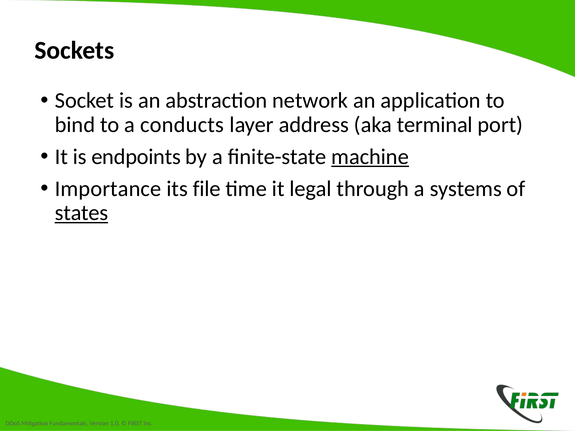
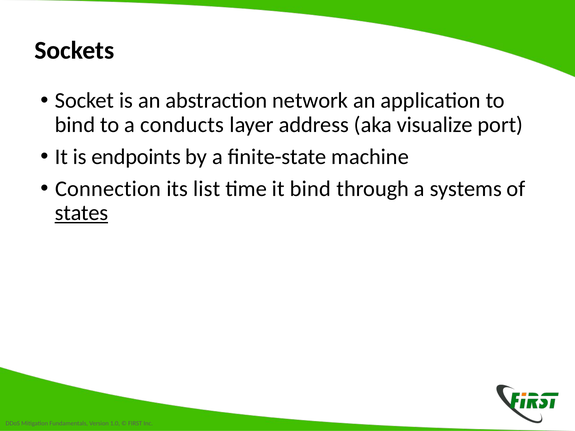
terminal: terminal -> visualize
machine underline: present -> none
Importance: Importance -> Connection
file: file -> list
it legal: legal -> bind
